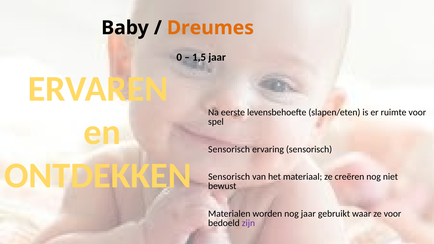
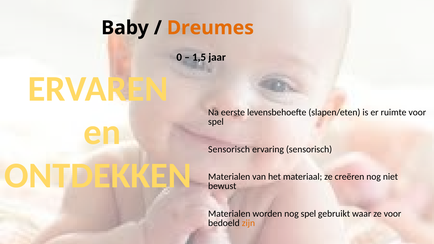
Sensorisch at (229, 177): Sensorisch -> Materialen
nog jaar: jaar -> spel
zijn colour: purple -> orange
